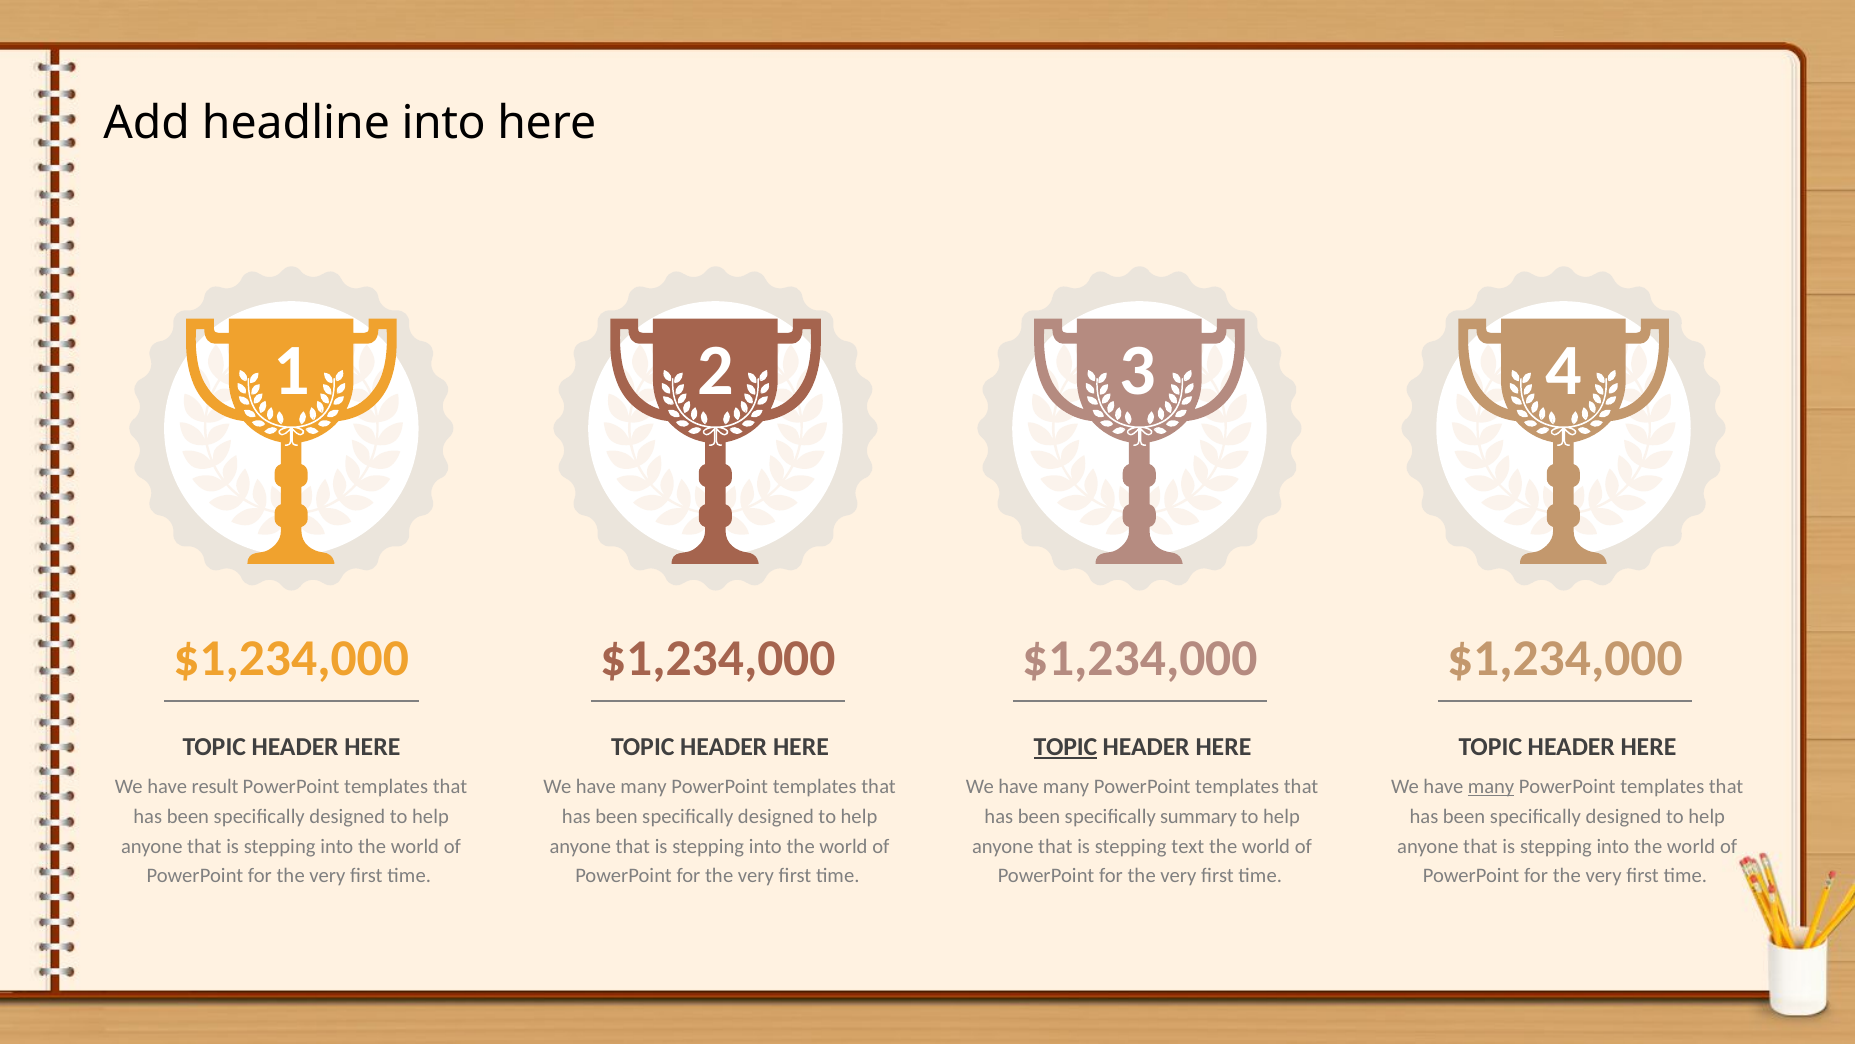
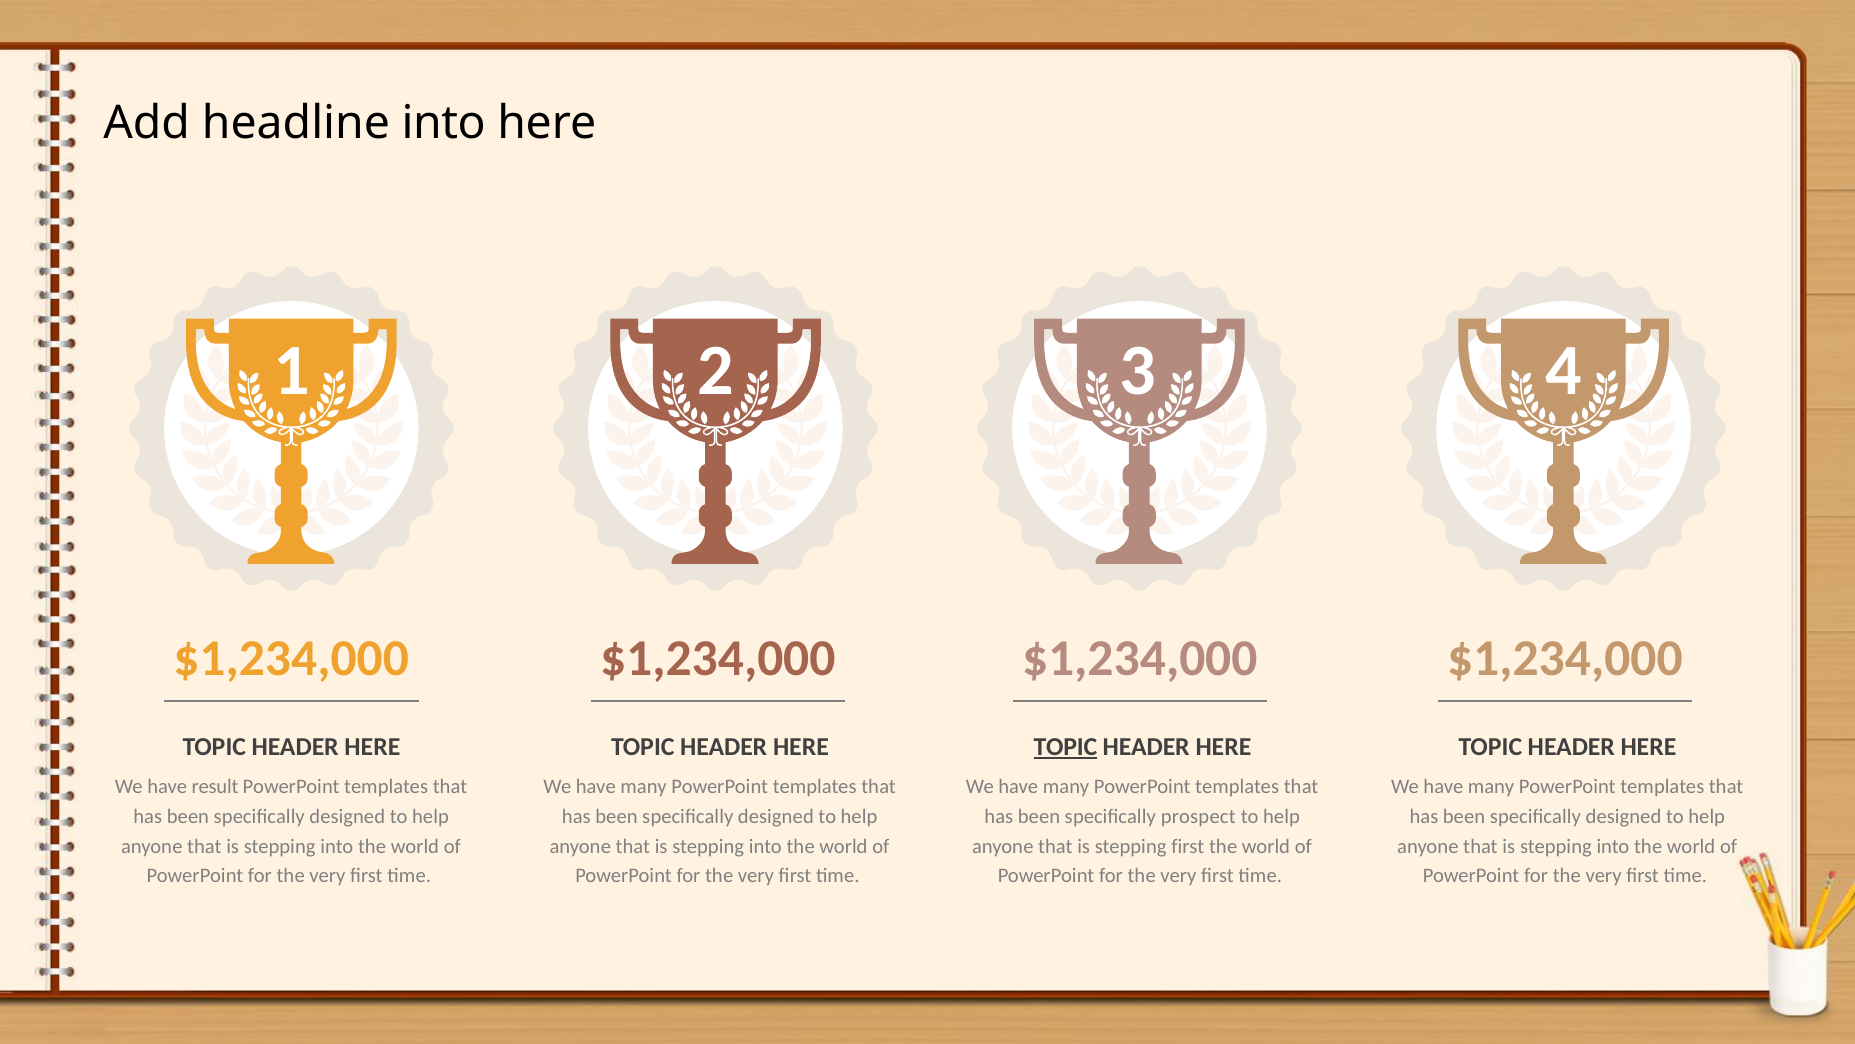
many at (1491, 787) underline: present -> none
summary: summary -> prospect
stepping text: text -> first
